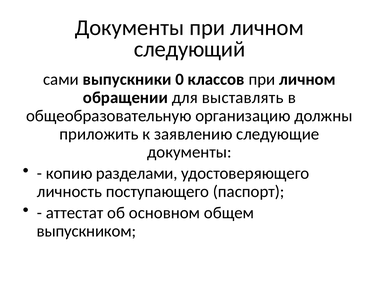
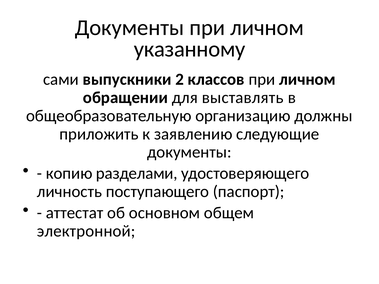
следующий: следующий -> указанному
0: 0 -> 2
выпускником: выпускником -> электронной
